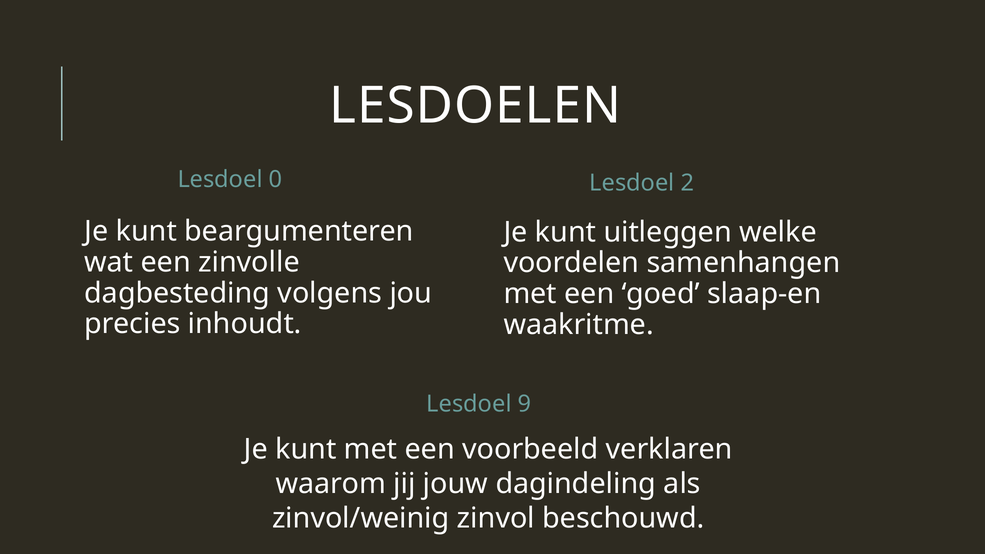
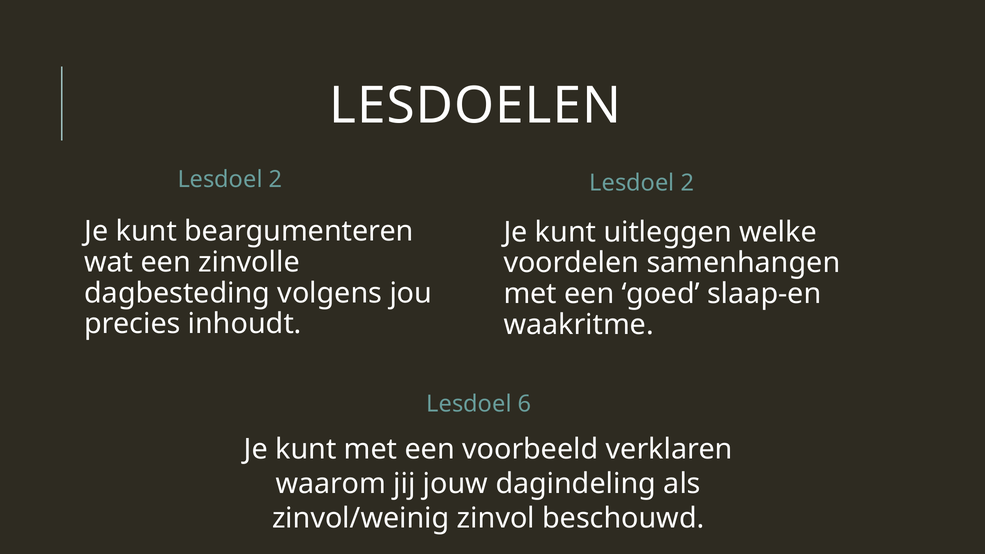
0 at (275, 180): 0 -> 2
9: 9 -> 6
